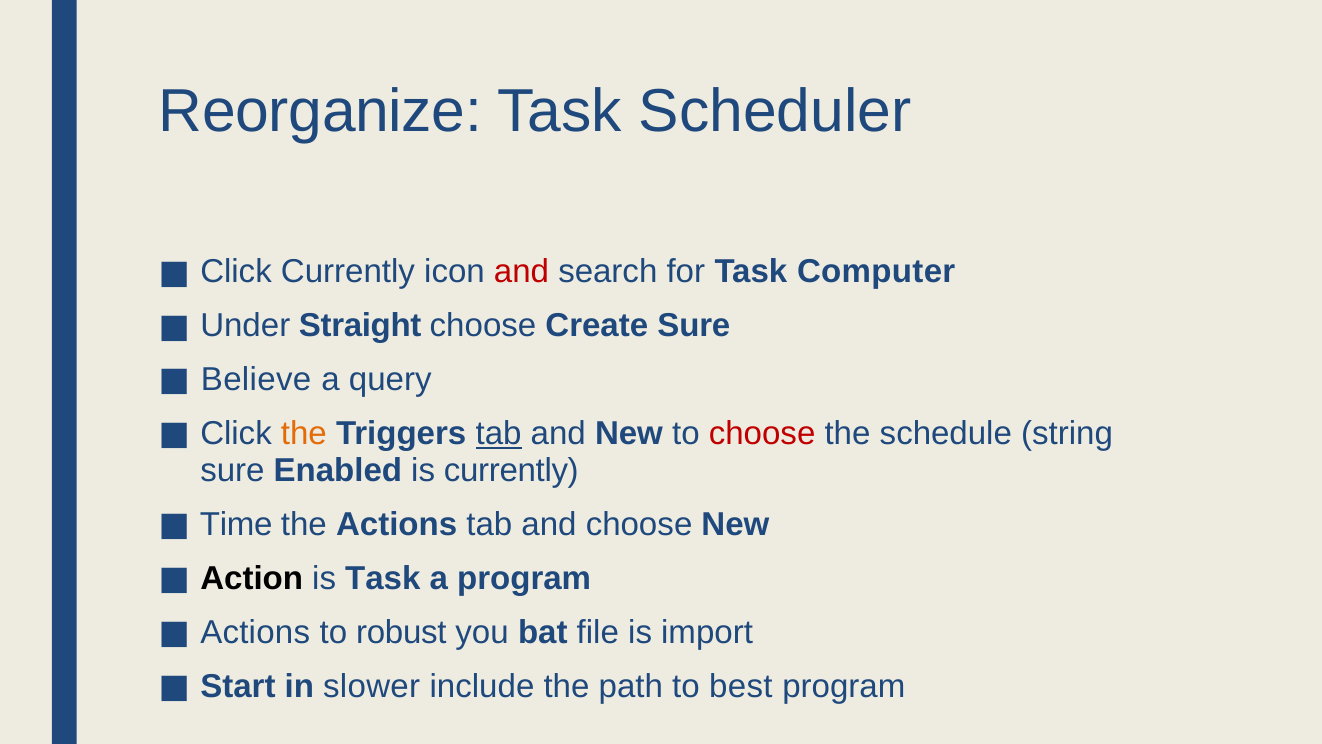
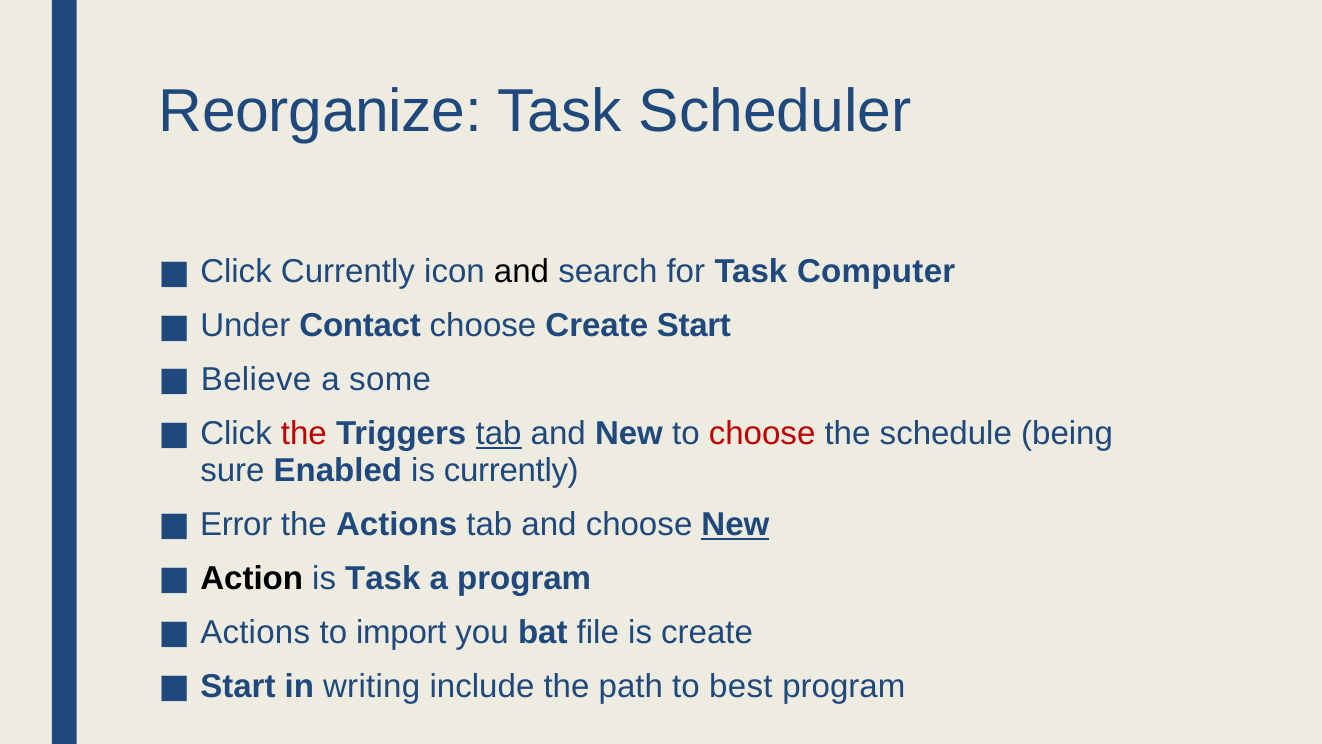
and at (522, 272) colour: red -> black
Straight: Straight -> Contact
Create Sure: Sure -> Start
query: query -> some
the at (304, 433) colour: orange -> red
string: string -> being
Time: Time -> Error
New at (735, 524) underline: none -> present
robust: robust -> import
is import: import -> create
slower: slower -> writing
